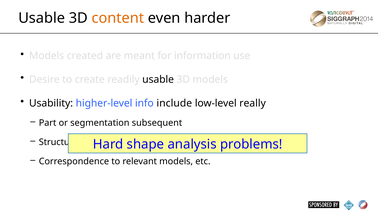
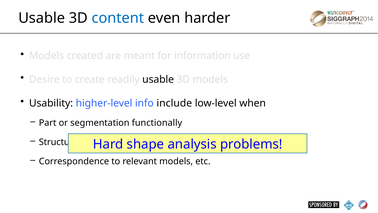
content colour: orange -> blue
really: really -> when
subsequent: subsequent -> functionally
